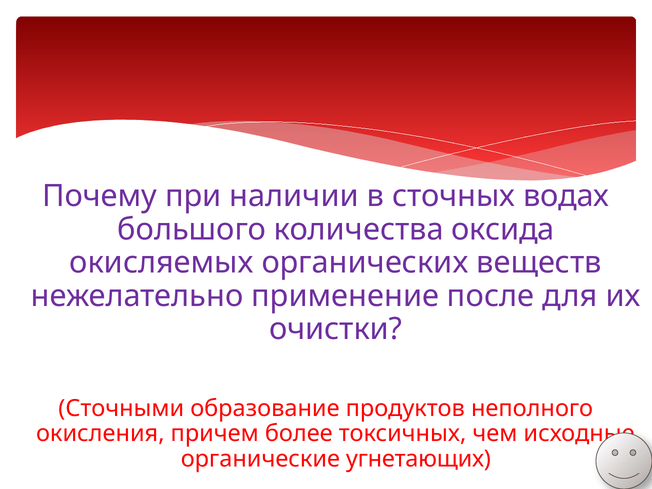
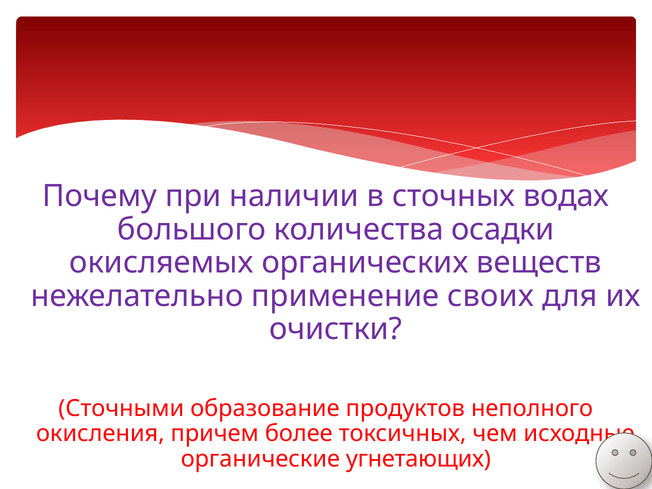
оксида: оксида -> осадки
после: после -> своих
